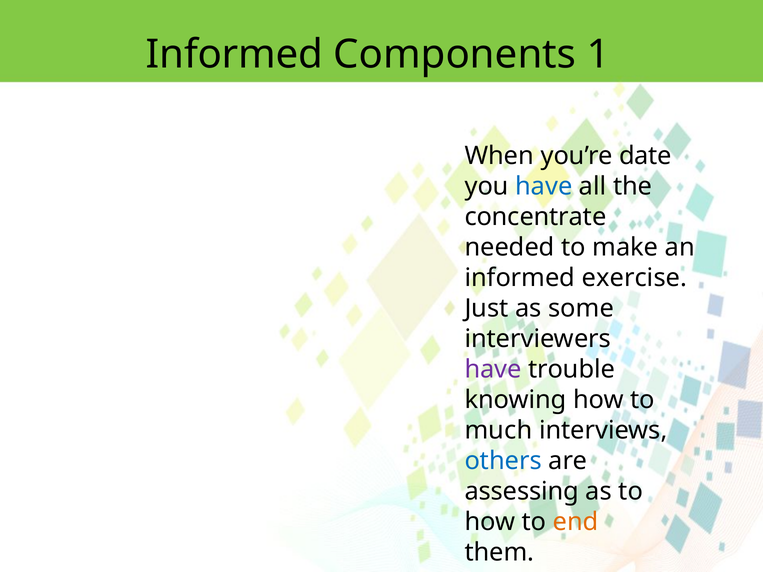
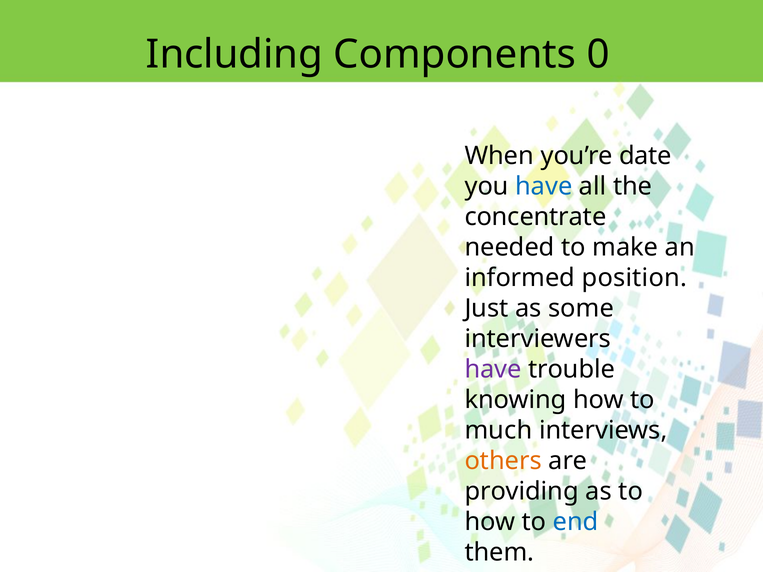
Informed at (234, 54): Informed -> Including
1: 1 -> 0
exercise: exercise -> position
others colour: blue -> orange
assessing: assessing -> providing
end colour: orange -> blue
